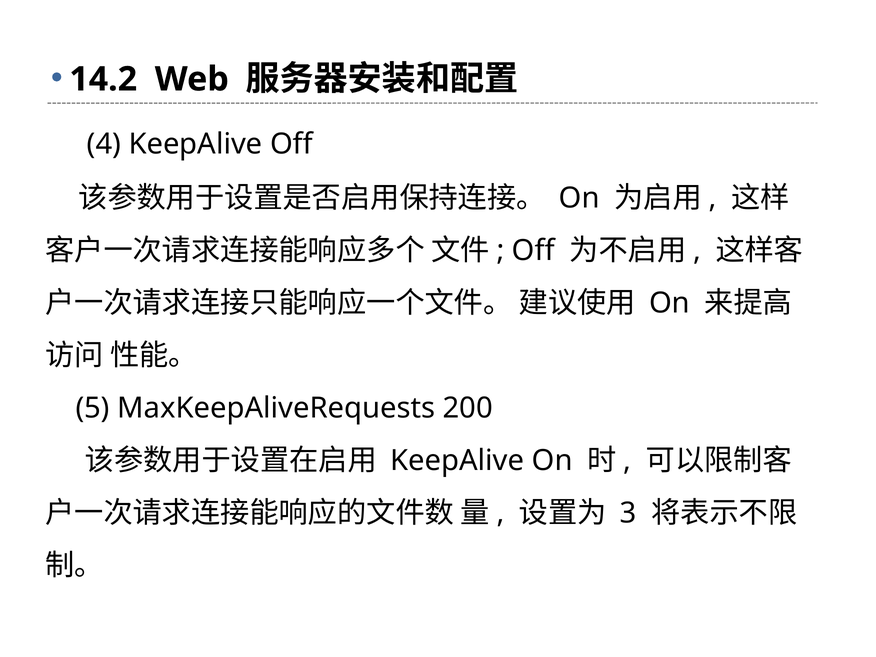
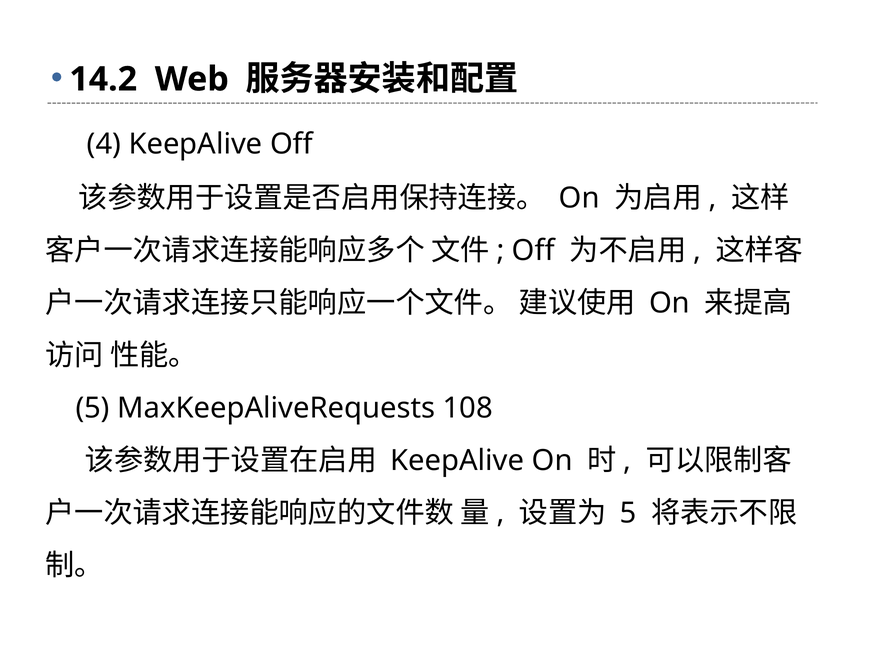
200: 200 -> 108
3 at (628, 513): 3 -> 5
